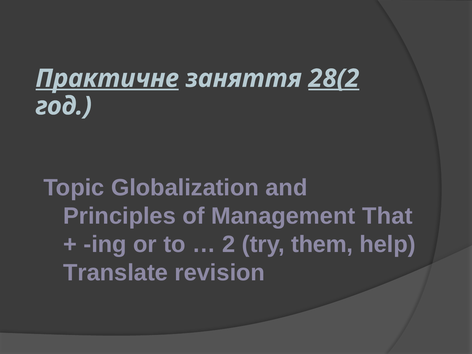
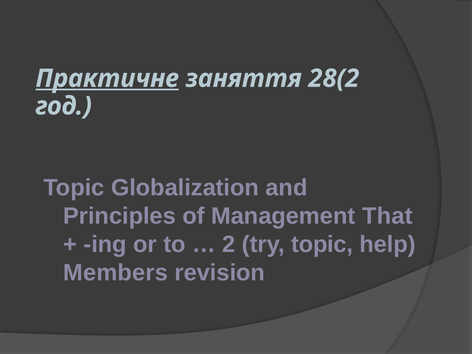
28(2 underline: present -> none
try them: them -> topic
Translate: Translate -> Members
